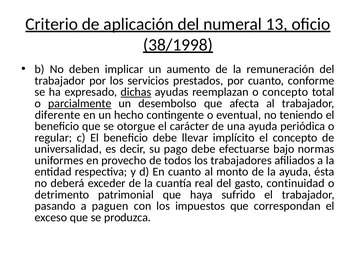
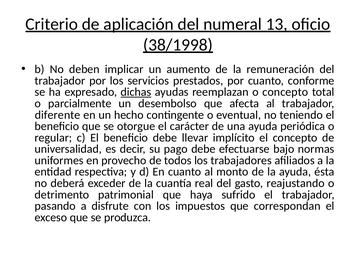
parcialmente underline: present -> none
continuidad: continuidad -> reajustando
paguen: paguen -> disfrute
